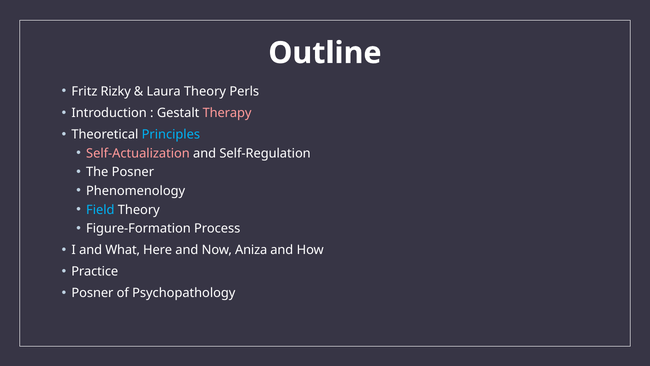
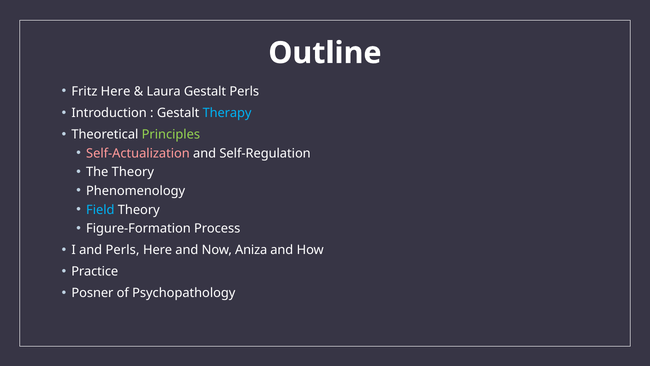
Fritz Rizky: Rizky -> Here
Laura Theory: Theory -> Gestalt
Therapy colour: pink -> light blue
Principles colour: light blue -> light green
The Posner: Posner -> Theory
and What: What -> Perls
